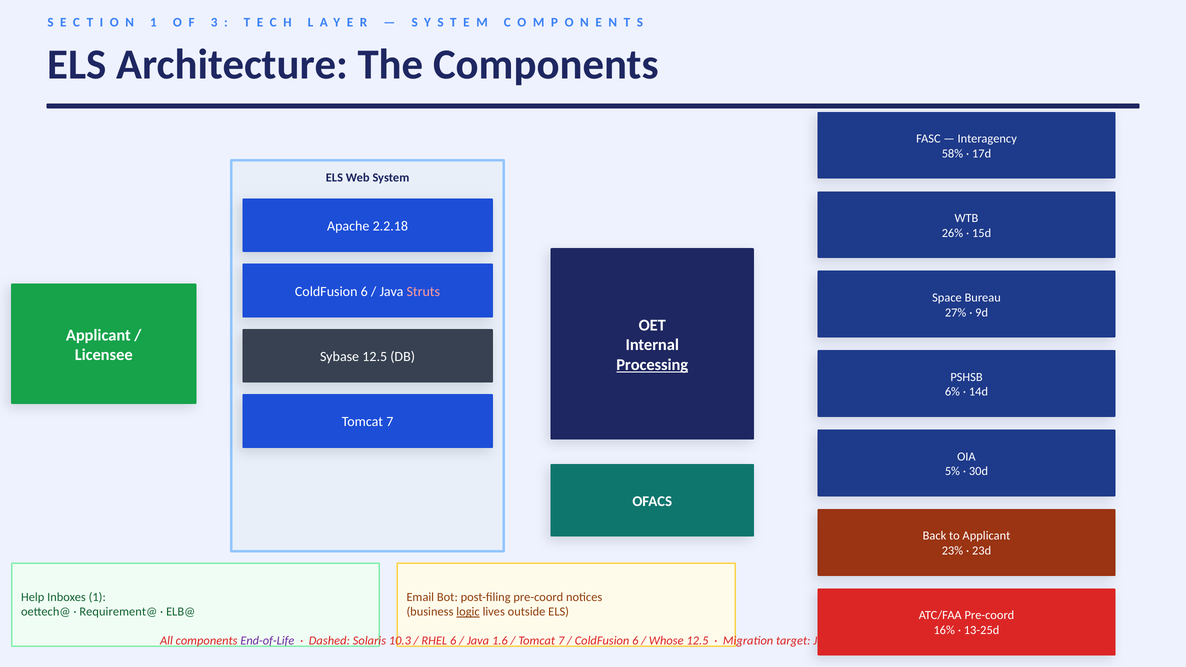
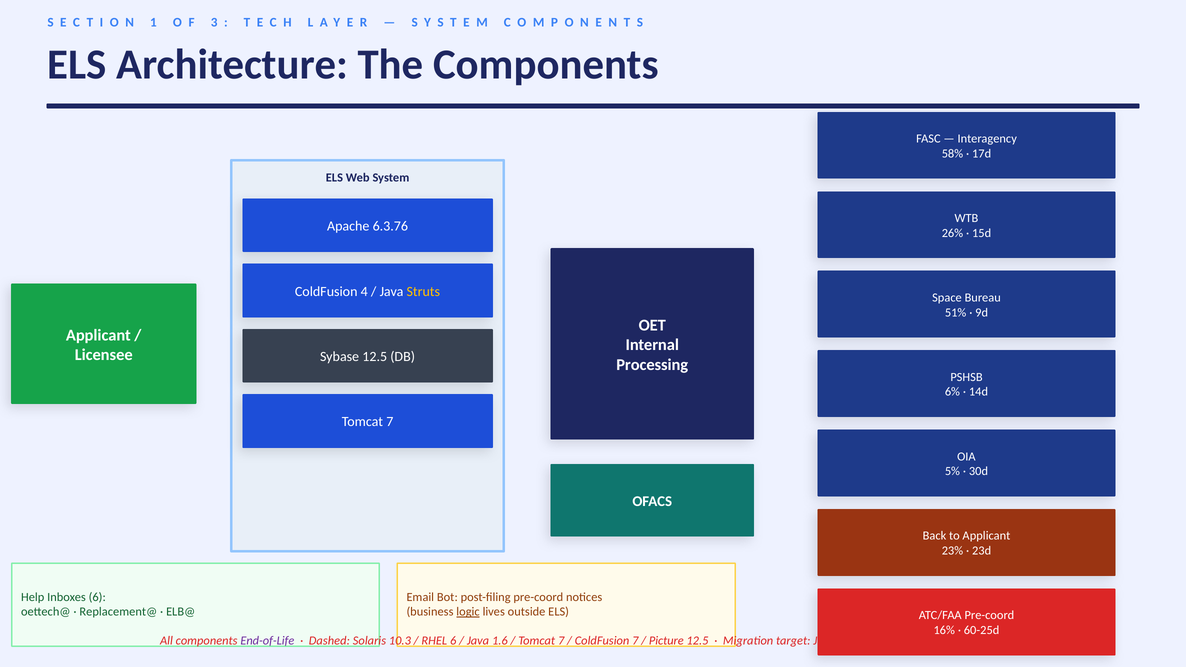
2.2.18: 2.2.18 -> 6.3.76
6 at (364, 292): 6 -> 4
Struts colour: pink -> yellow
27%: 27% -> 51%
Processing underline: present -> none
Inboxes 1: 1 -> 6
Requirement@: Requirement@ -> Replacement@
13-25d: 13-25d -> 60-25d
6 at (635, 641): 6 -> 7
Whose: Whose -> Picture
